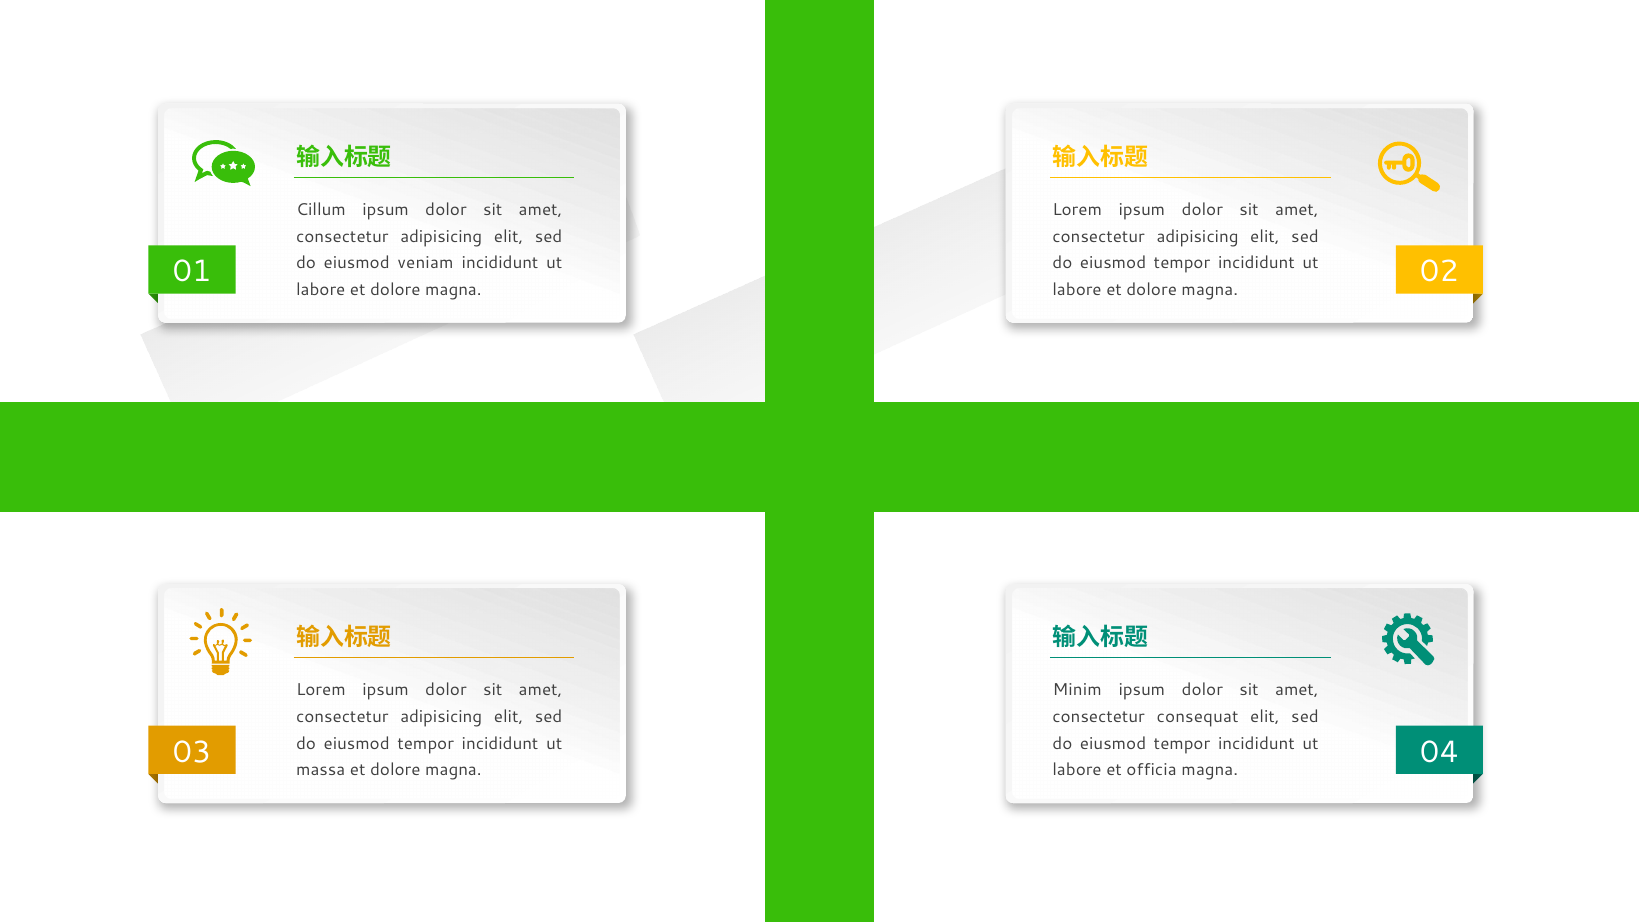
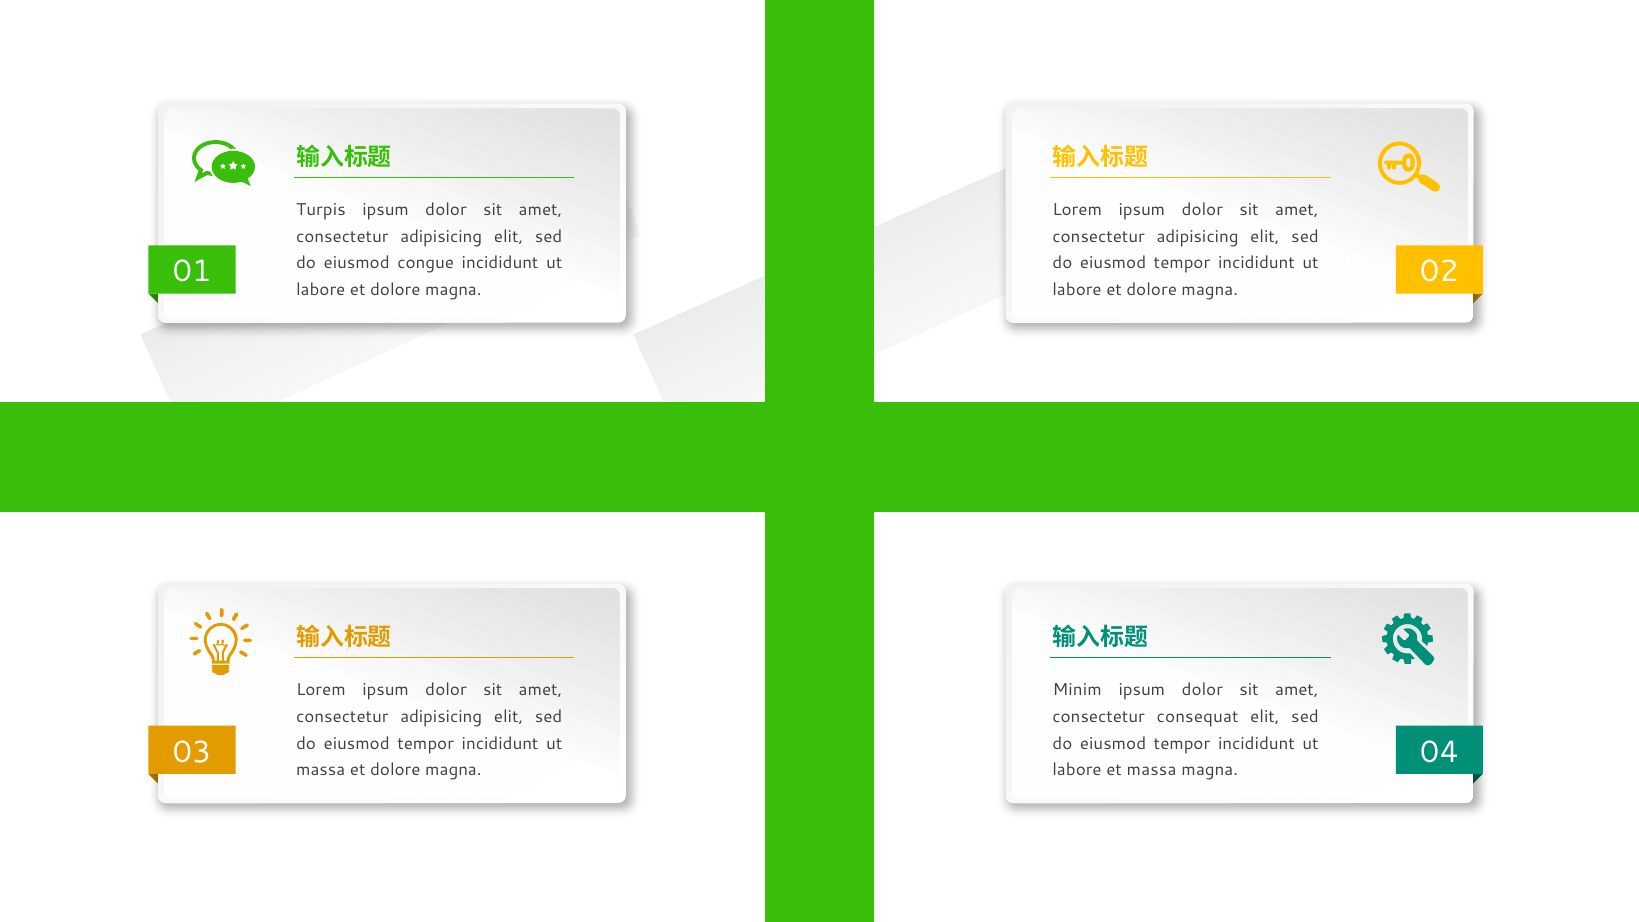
Cillum: Cillum -> Turpis
veniam: veniam -> congue
et officia: officia -> massa
